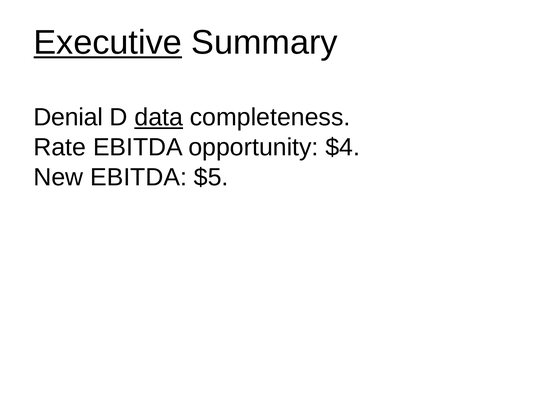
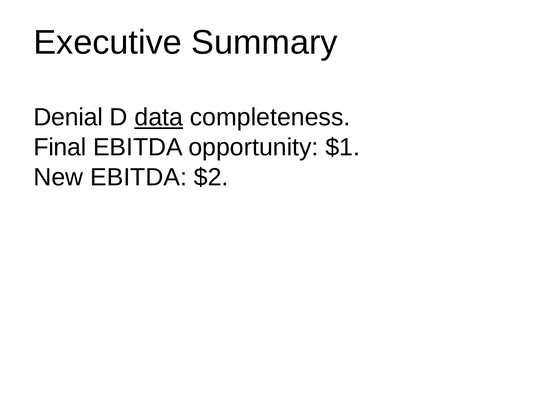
Executive underline: present -> none
Rate: Rate -> Final
$4: $4 -> $1
$5: $5 -> $2
